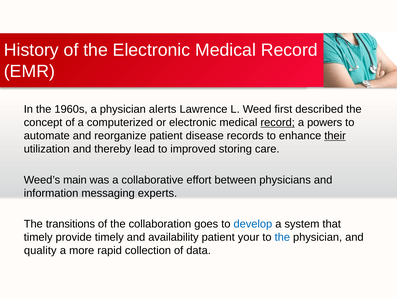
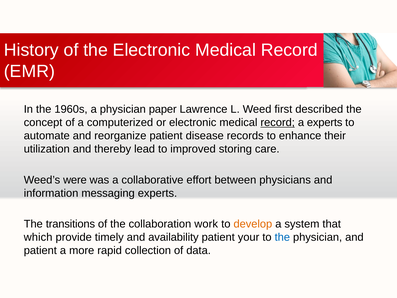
alerts: alerts -> paper
a powers: powers -> experts
their underline: present -> none
main: main -> were
goes: goes -> work
develop colour: blue -> orange
timely at (38, 237): timely -> which
quality at (40, 250): quality -> patient
